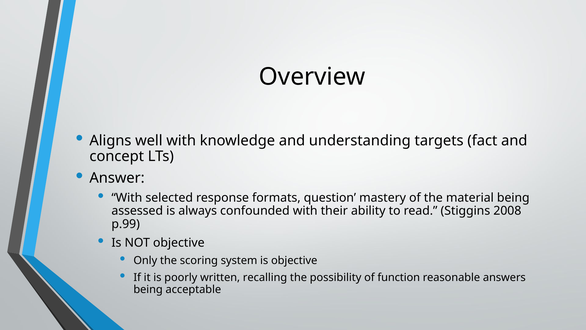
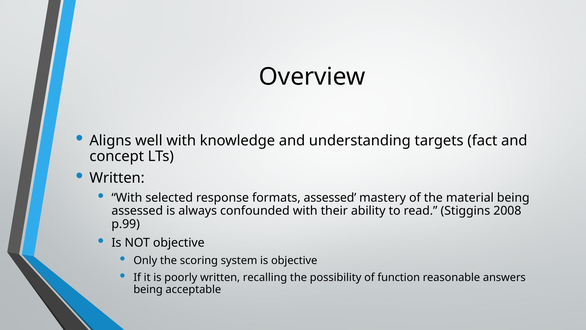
Answer at (117, 178): Answer -> Written
formats question: question -> assessed
